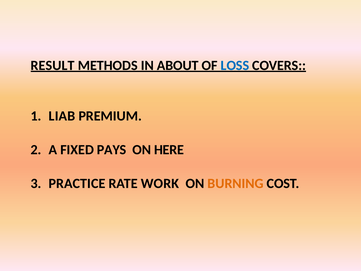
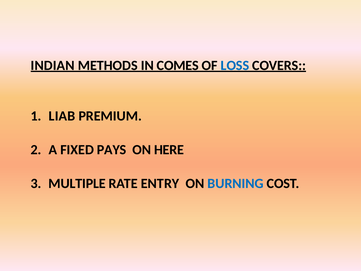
RESULT: RESULT -> INDIAN
ABOUT: ABOUT -> COMES
PRACTICE: PRACTICE -> MULTIPLE
WORK: WORK -> ENTRY
BURNING colour: orange -> blue
